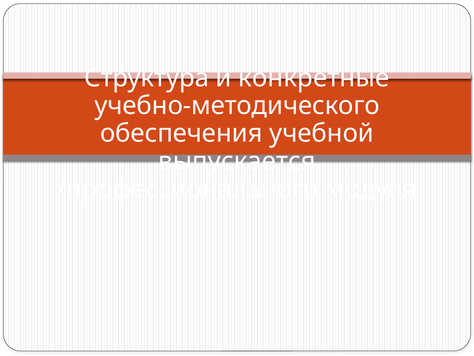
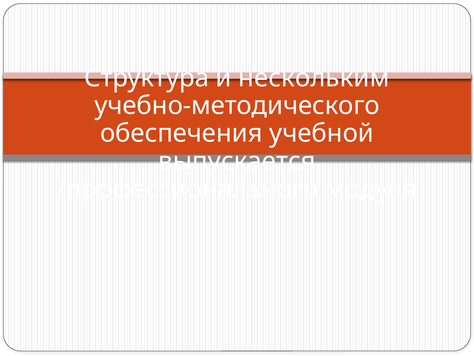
конкретные: конкретные -> нескольким
